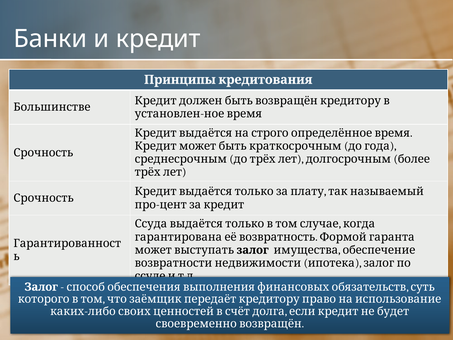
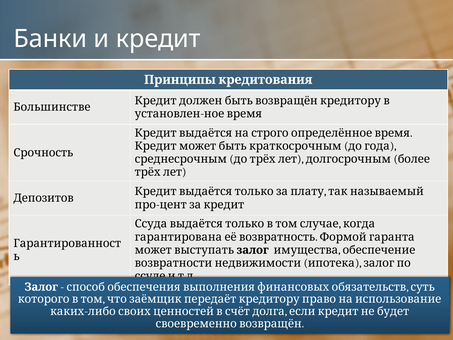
Срочность at (44, 198): Срочность -> Депозитов
